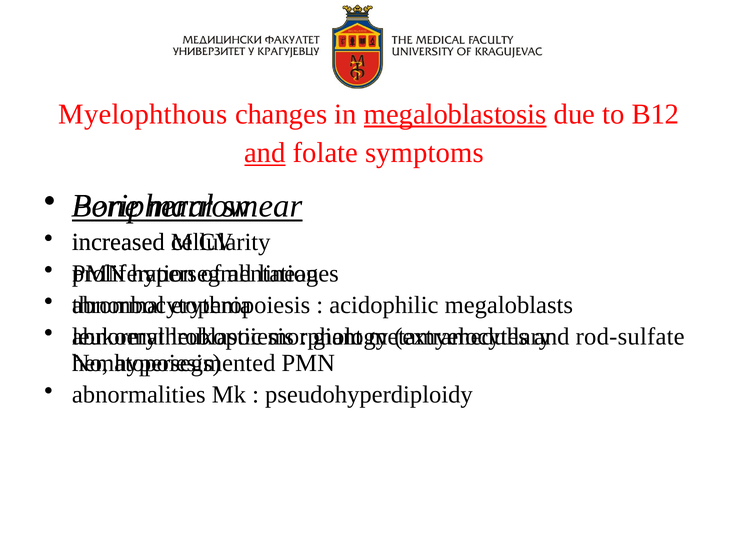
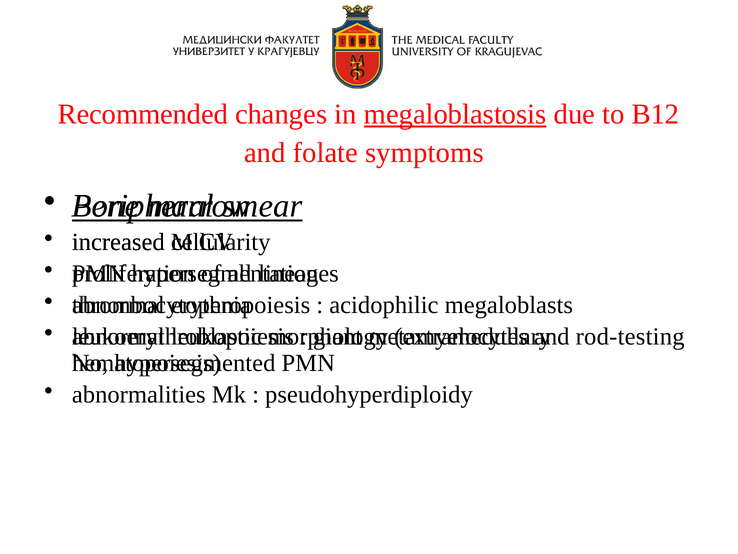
Myelophthous: Myelophthous -> Recommended
and at (265, 153) underline: present -> none
rod-sulfate: rod-sulfate -> rod-testing
